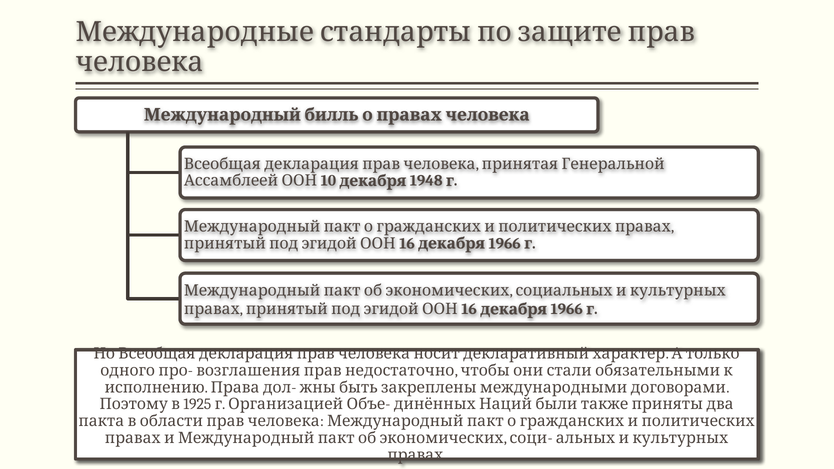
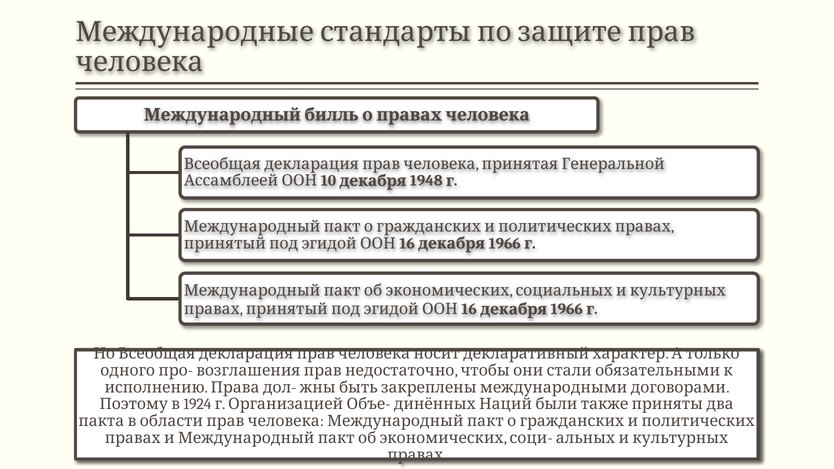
1925: 1925 -> 1924
